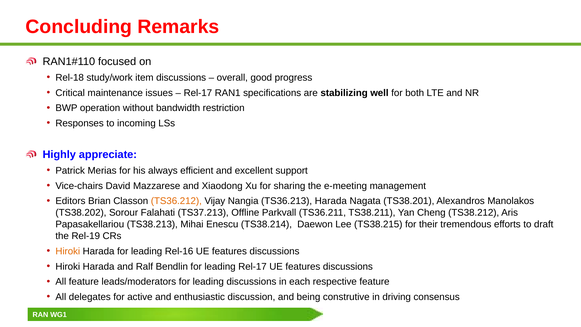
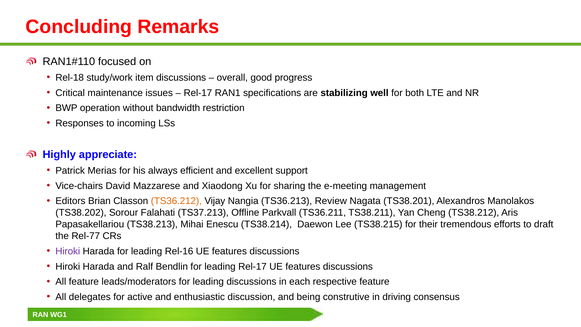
TS36.213 Harada: Harada -> Review
Rel-19: Rel-19 -> Rel-77
Hiroki at (68, 251) colour: orange -> purple
